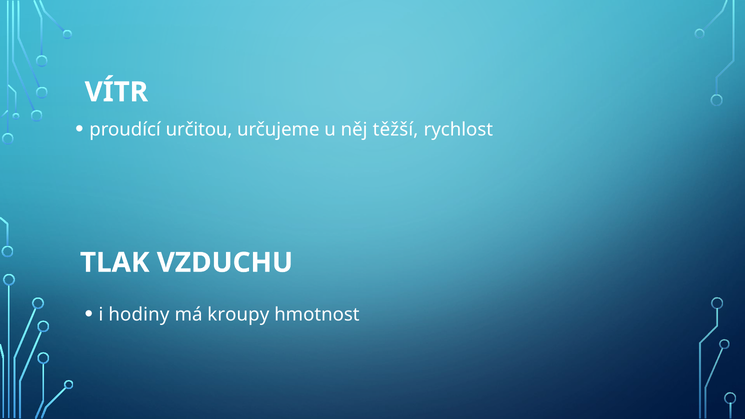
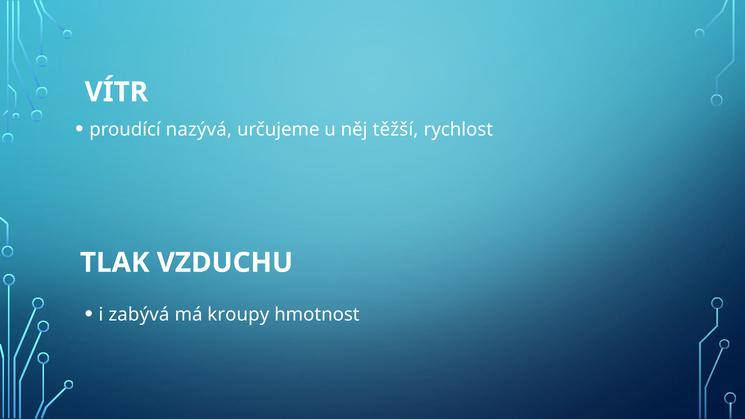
určitou: určitou -> nazývá
hodiny: hodiny -> zabývá
